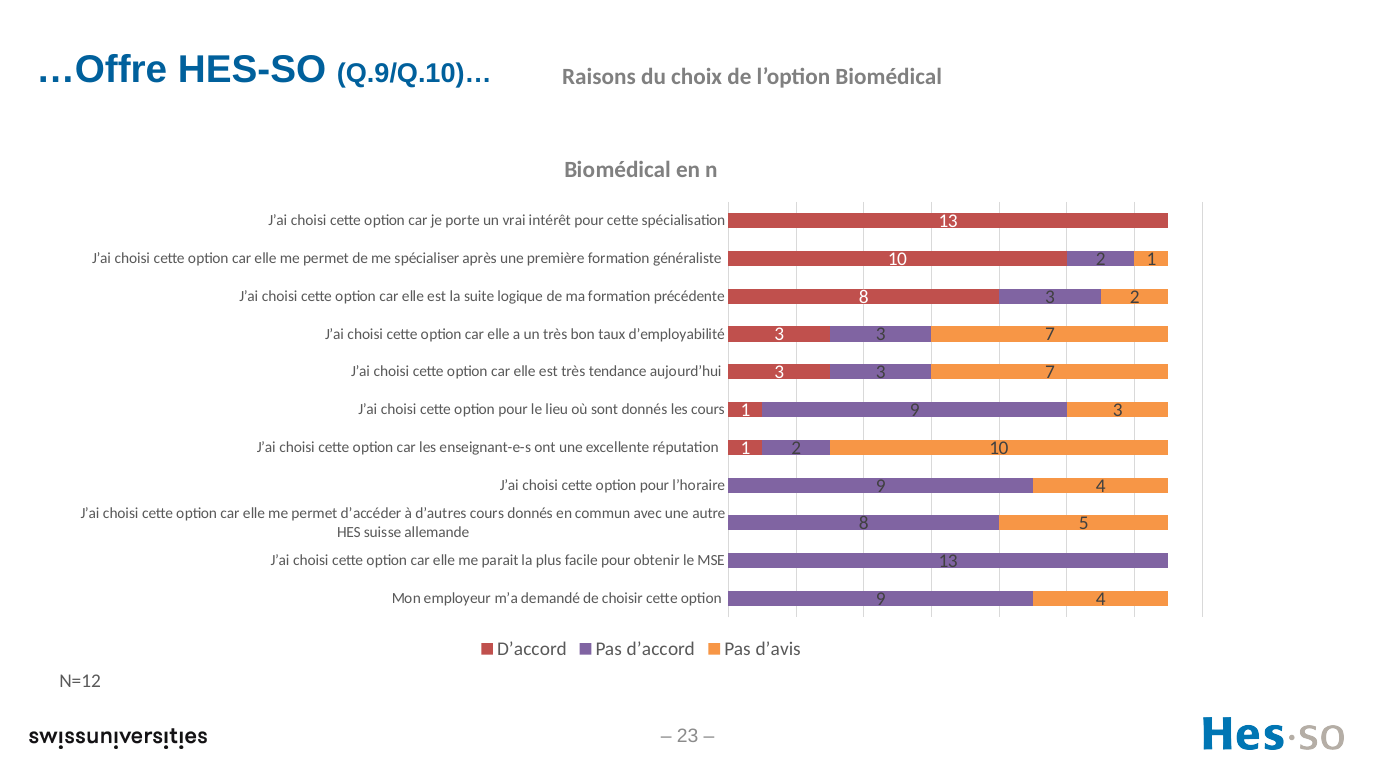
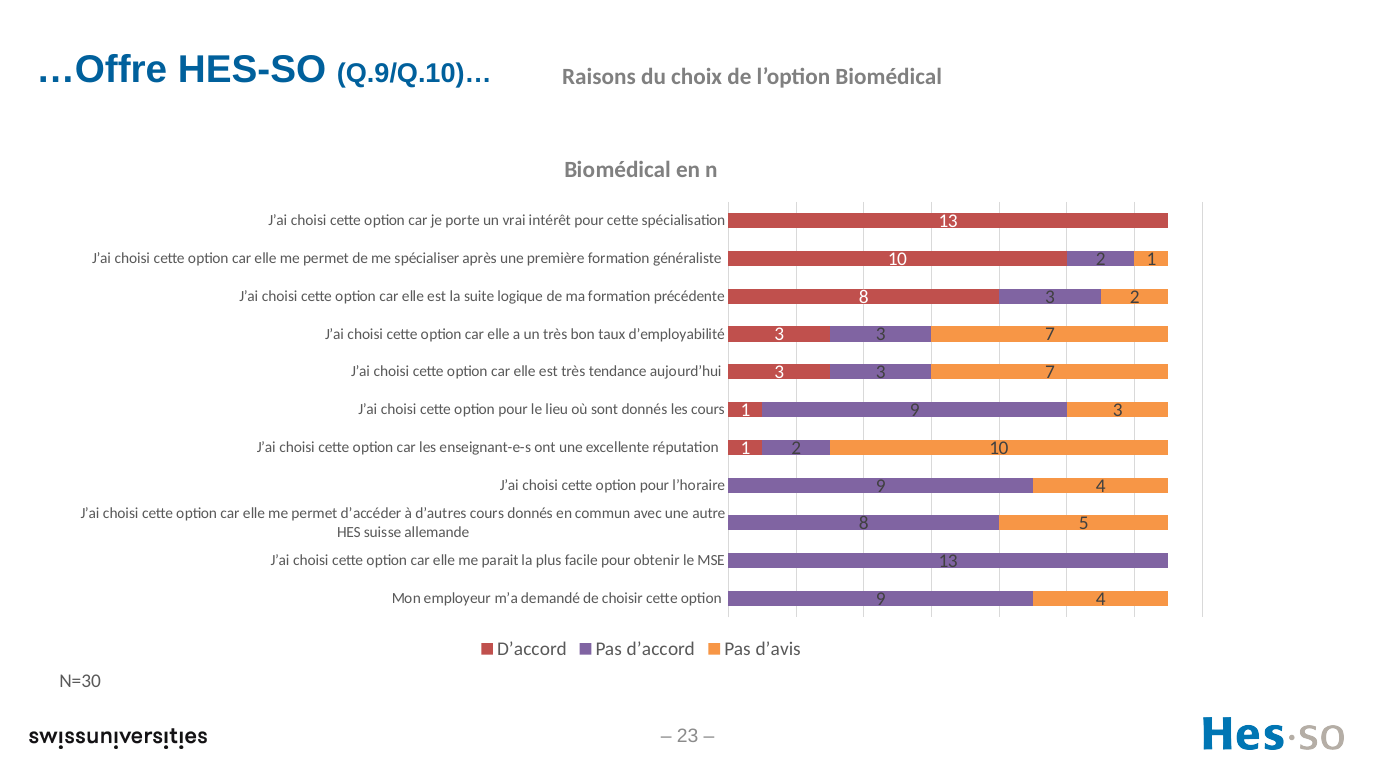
N=12: N=12 -> N=30
